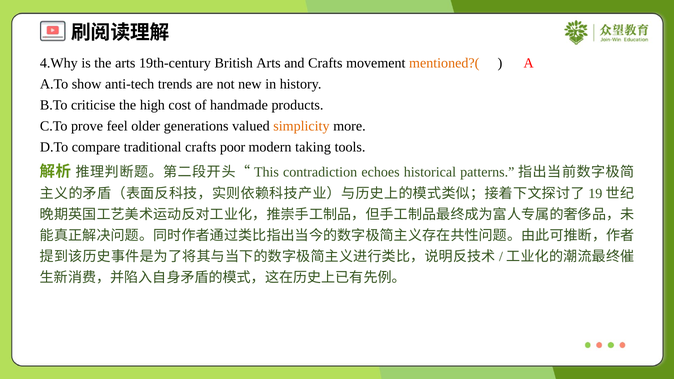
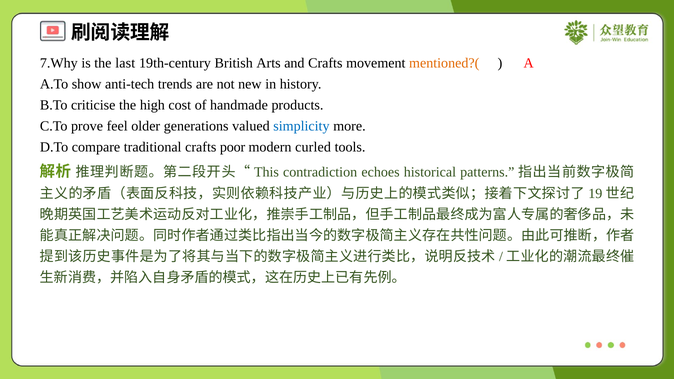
4.Why: 4.Why -> 7.Why
the arts: arts -> last
simplicity colour: orange -> blue
taking: taking -> curled
